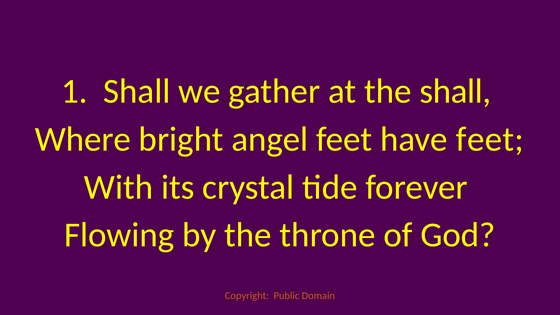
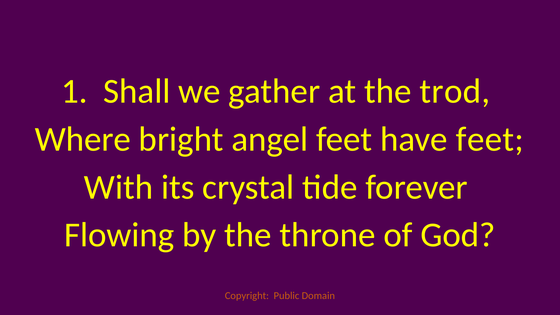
the shall: shall -> trod
